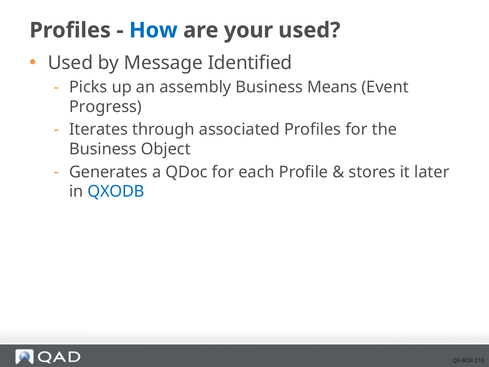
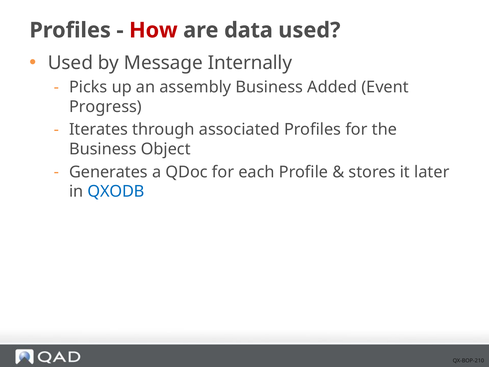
How colour: blue -> red
your: your -> data
Identified: Identified -> Internally
Means: Means -> Added
